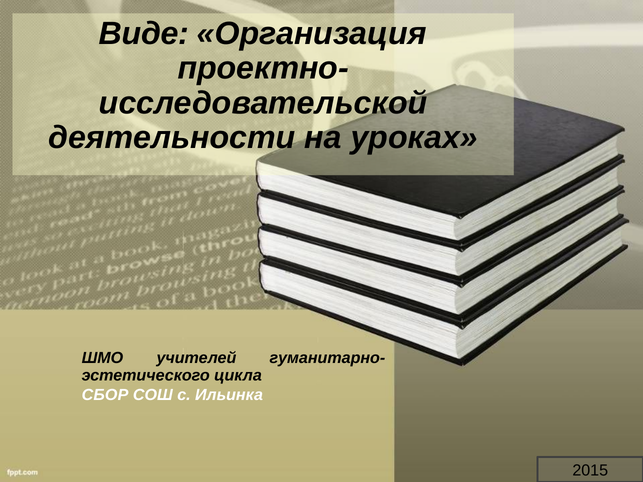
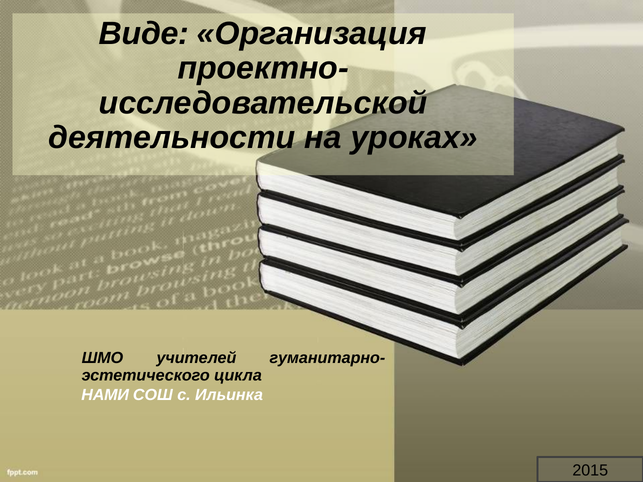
СБОР: СБОР -> НАМИ
